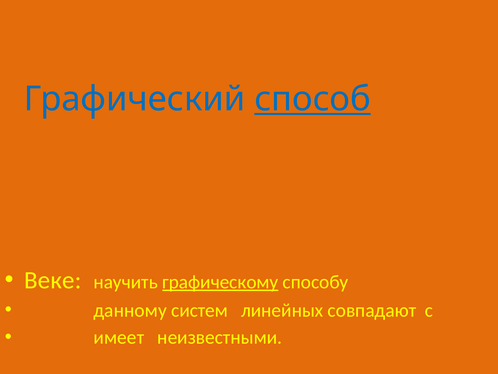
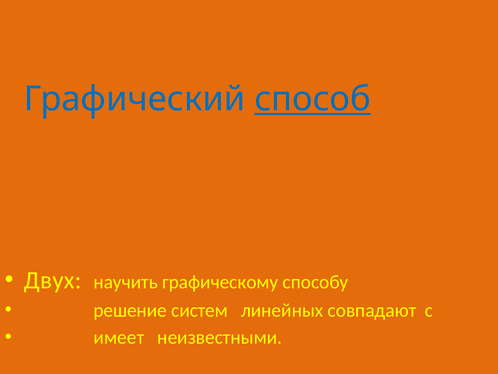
Веке: Веке -> Двух
графическому underline: present -> none
данному: данному -> решение
